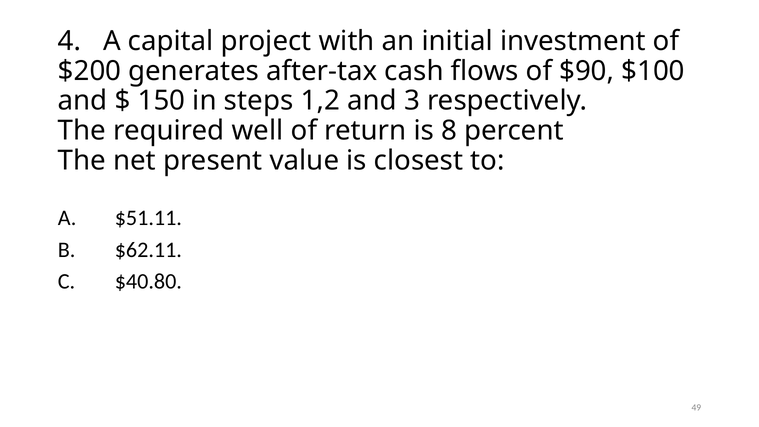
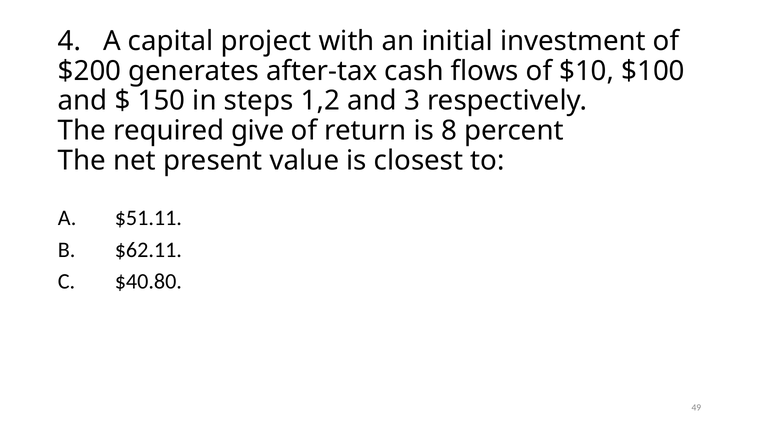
$90: $90 -> $10
well: well -> give
